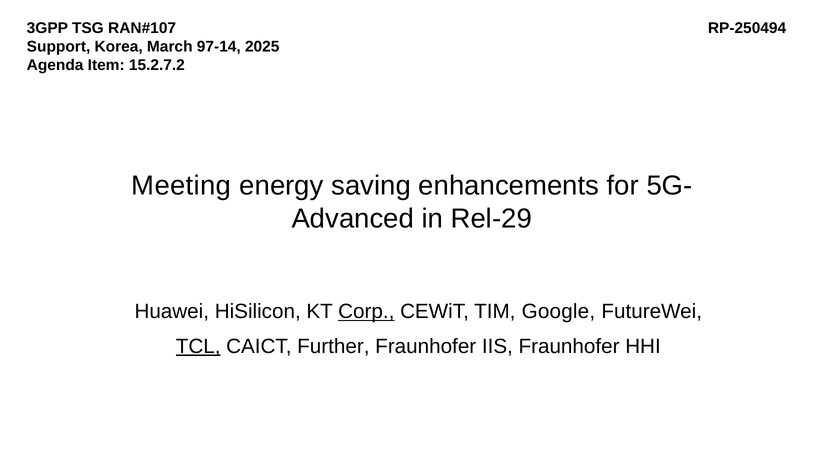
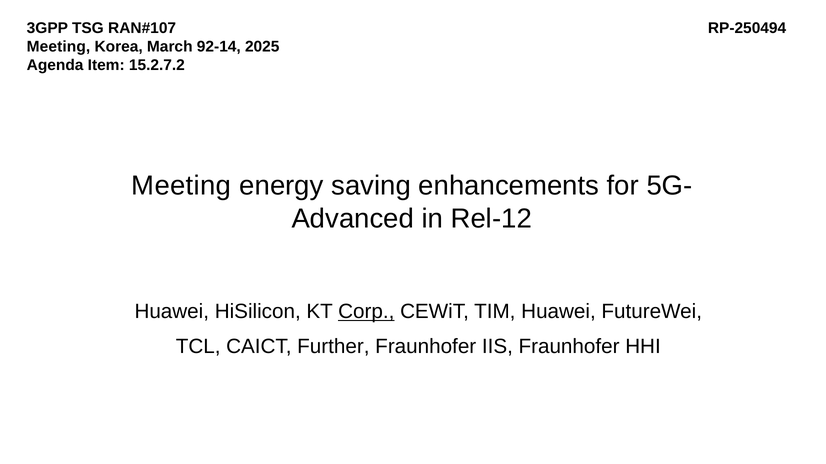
Support at (59, 47): Support -> Meeting
97-14: 97-14 -> 92-14
Rel-29: Rel-29 -> Rel-12
TIM Google: Google -> Huawei
TCL underline: present -> none
